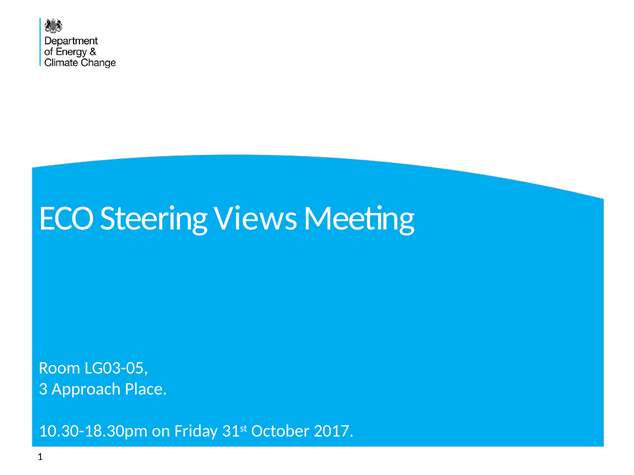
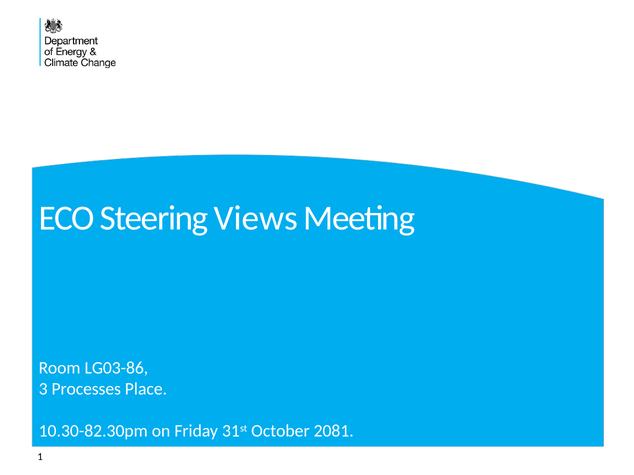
LG03-05: LG03-05 -> LG03-86
Approach: Approach -> Processes
10.30-18.30pm: 10.30-18.30pm -> 10.30-82.30pm
2017: 2017 -> 2081
